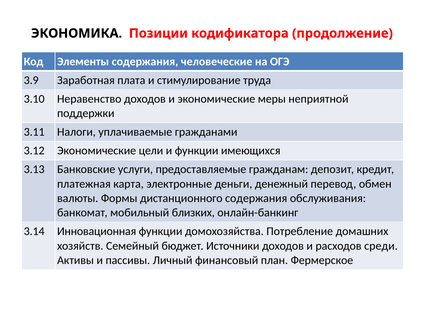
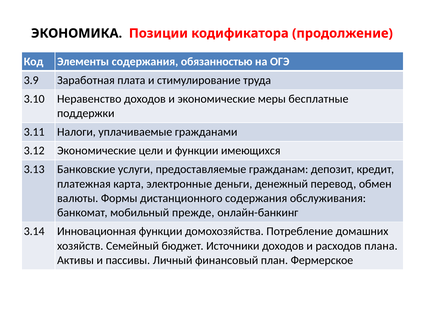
человеческие: человеческие -> обязанностью
неприятной: неприятной -> бесплатные
близких: близких -> прежде
среди: среди -> плана
